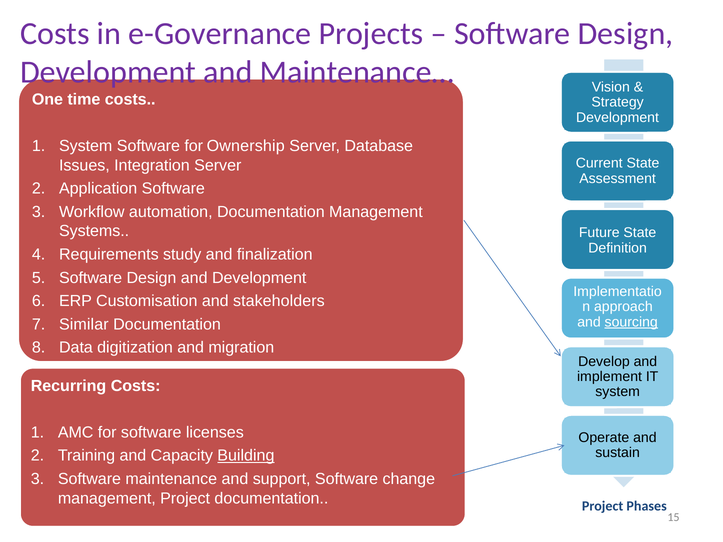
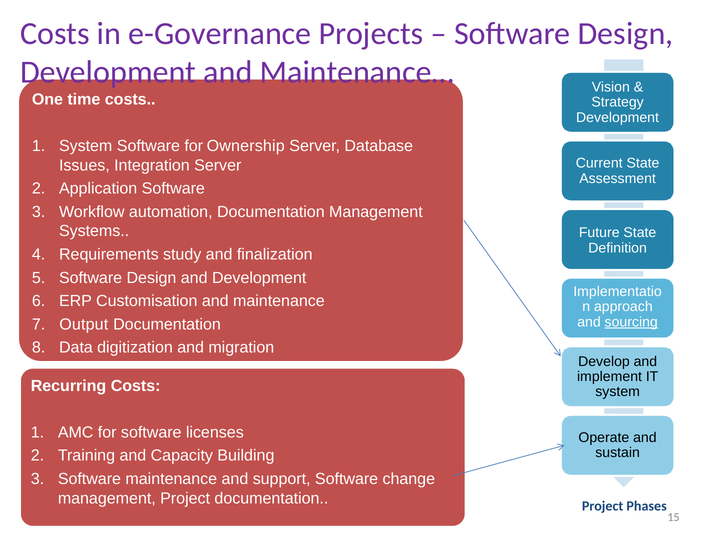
and stakeholders: stakeholders -> maintenance
Similar: Similar -> Output
Building underline: present -> none
